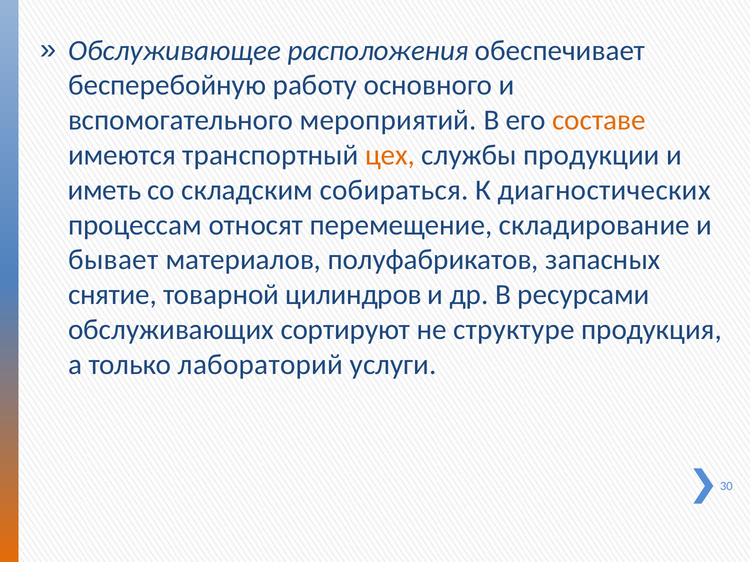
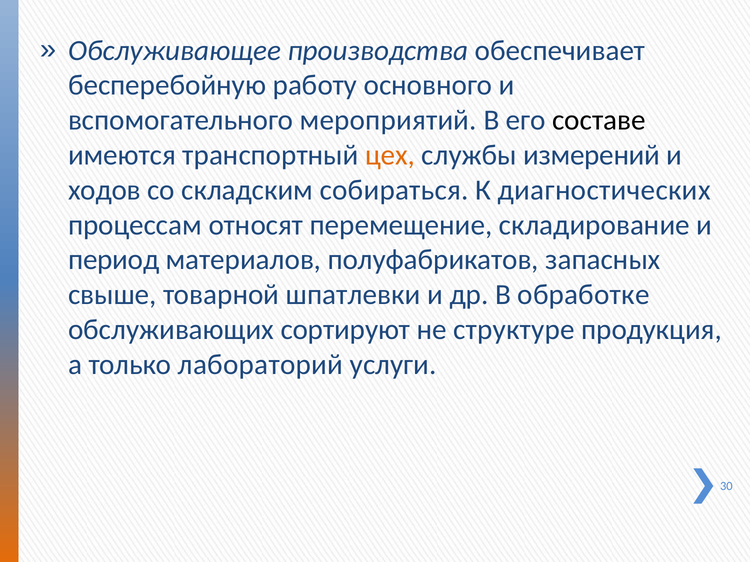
расположения: расположения -> производства
составе colour: orange -> black
продукции: продукции -> измерений
иметь: иметь -> ходов
бывает: бывает -> период
снятие: снятие -> свыше
цилиндров: цилиндров -> шпатлевки
ресурсами: ресурсами -> обработке
